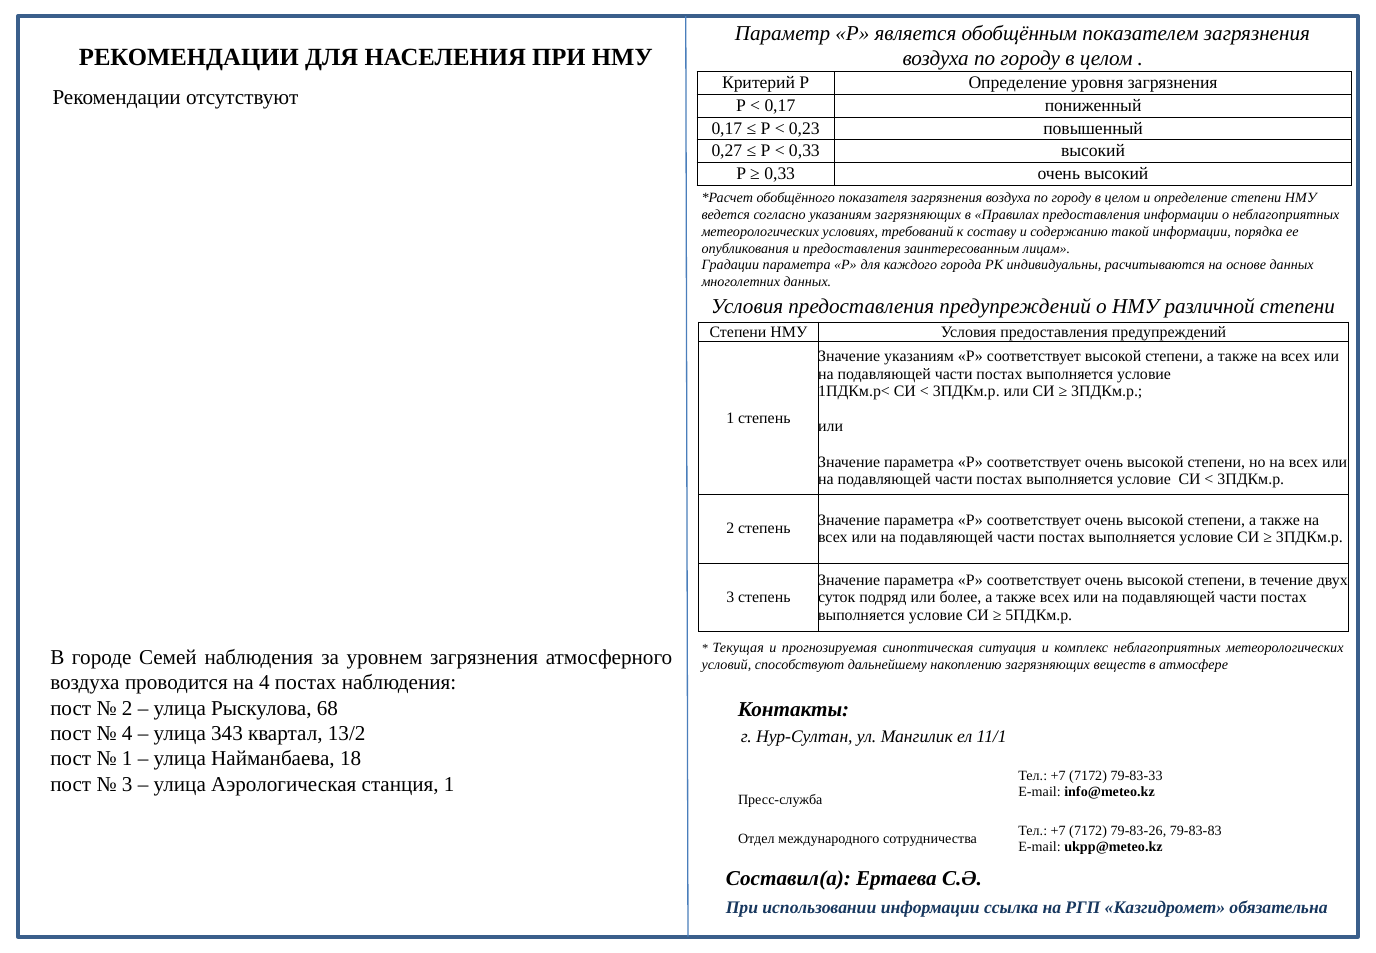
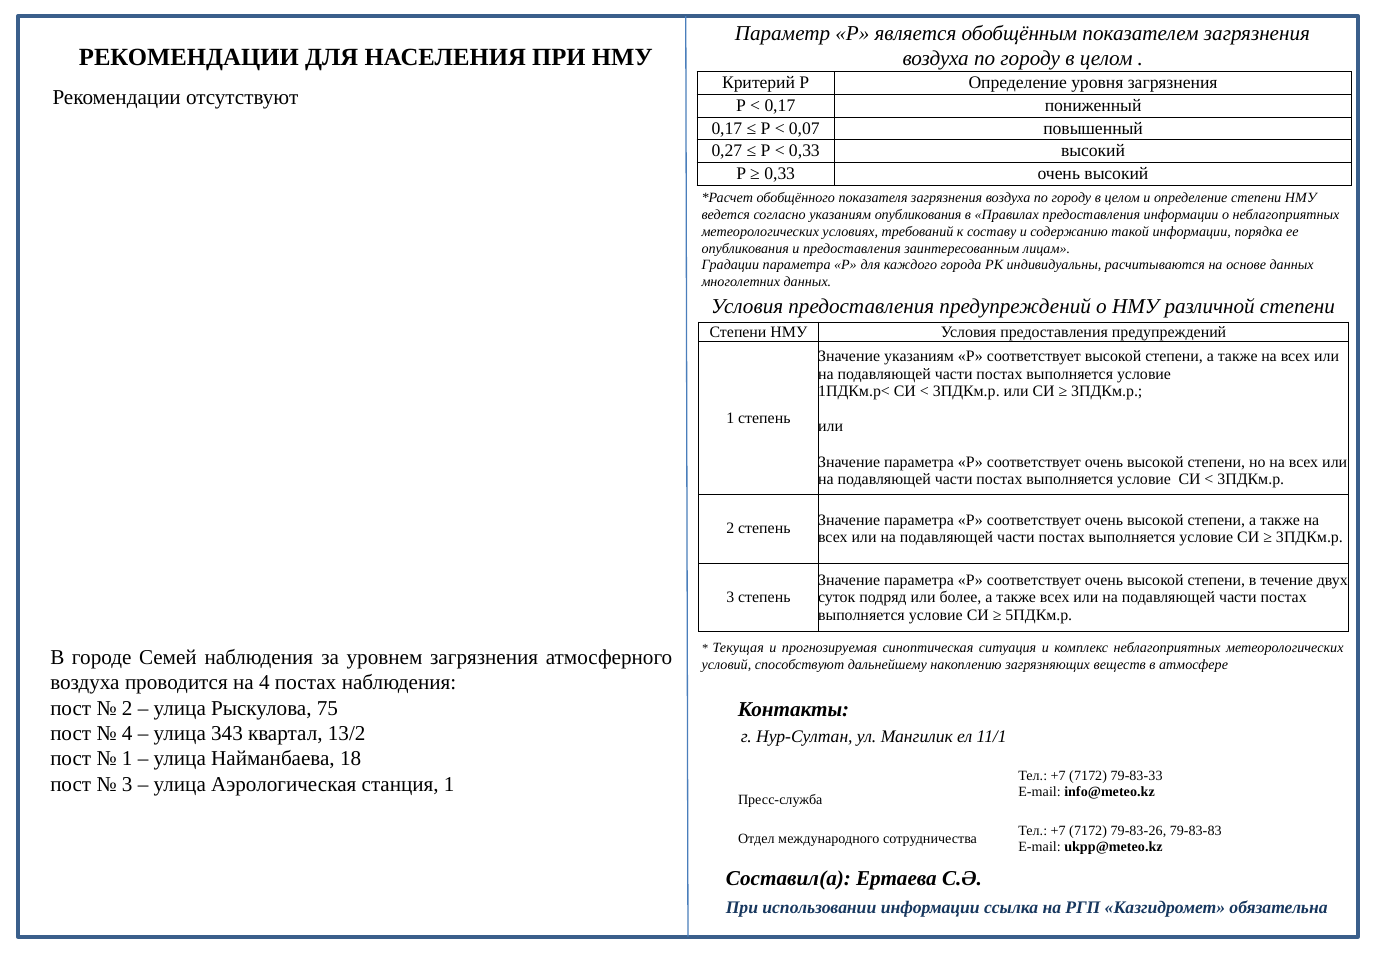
0,23: 0,23 -> 0,07
указаниям загрязняющих: загрязняющих -> опубликования
68: 68 -> 75
